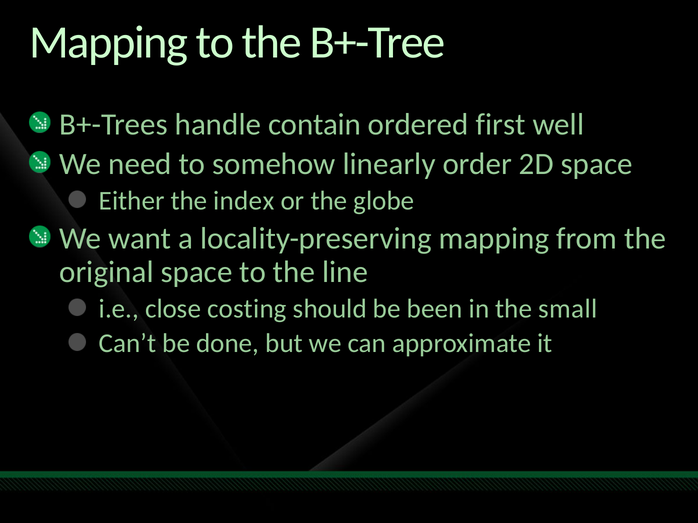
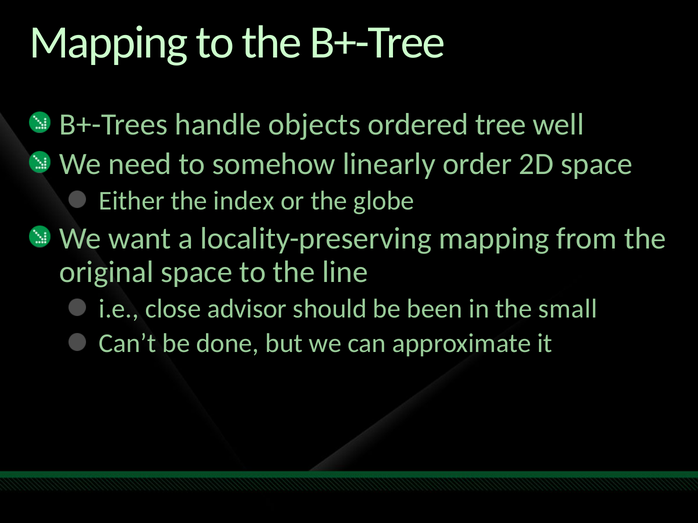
contain: contain -> objects
first: first -> tree
costing: costing -> advisor
